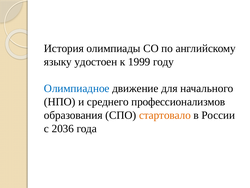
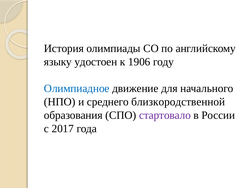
1999: 1999 -> 1906
профессионализмов: профессионализмов -> близкородственной
стартовало colour: orange -> purple
2036: 2036 -> 2017
